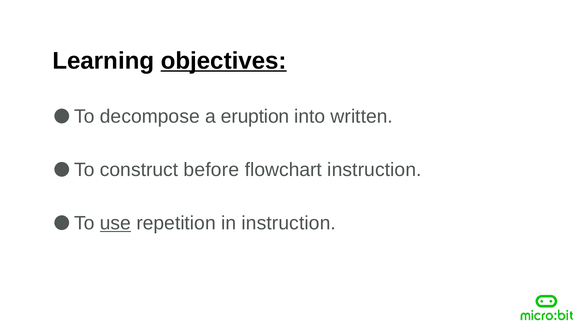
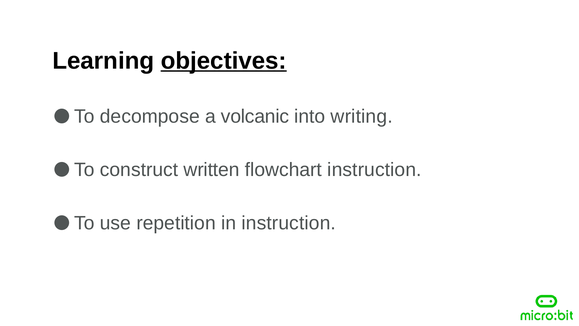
eruption: eruption -> volcanic
written: written -> writing
before: before -> written
use underline: present -> none
